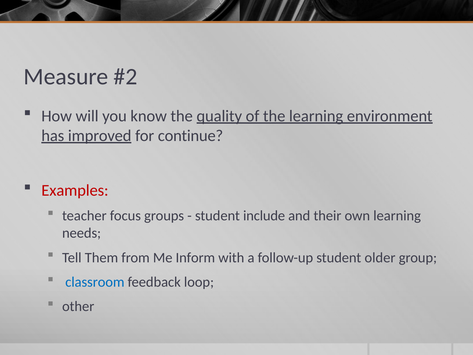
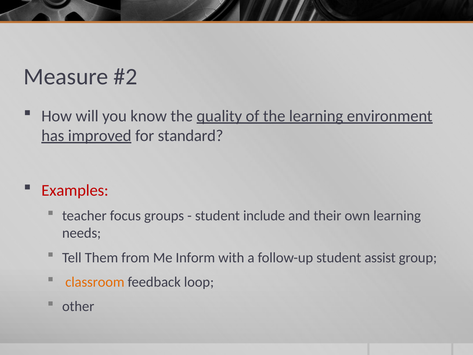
continue: continue -> standard
older: older -> assist
classroom colour: blue -> orange
